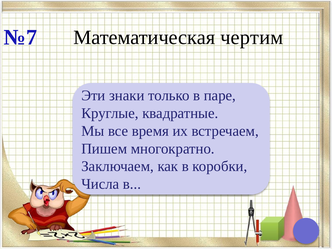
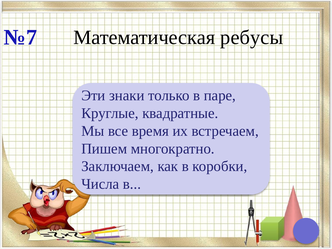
чертим: чертим -> ребусы
